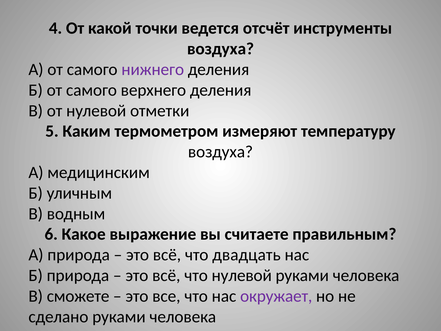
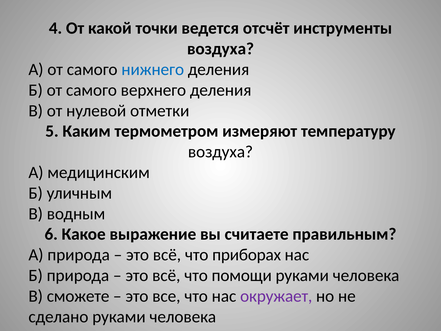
нижнего colour: purple -> blue
двадцать: двадцать -> приборах
что нулевой: нулевой -> помощи
